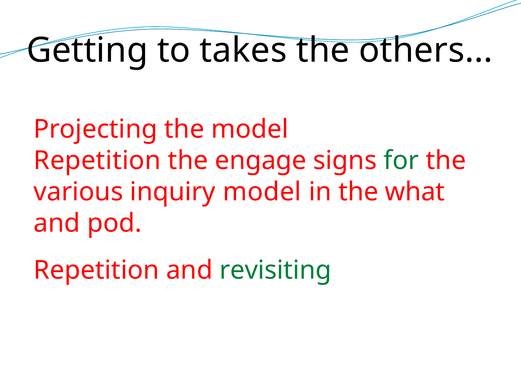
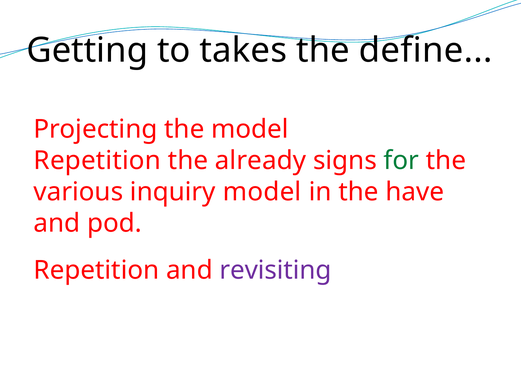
others: others -> define
engage: engage -> already
what: what -> have
revisiting colour: green -> purple
